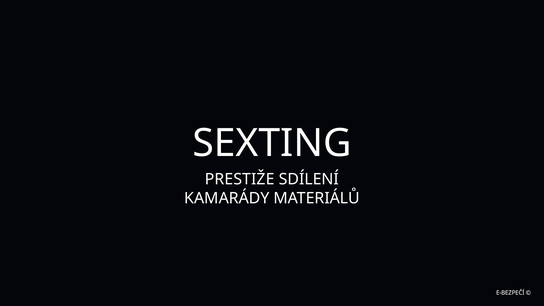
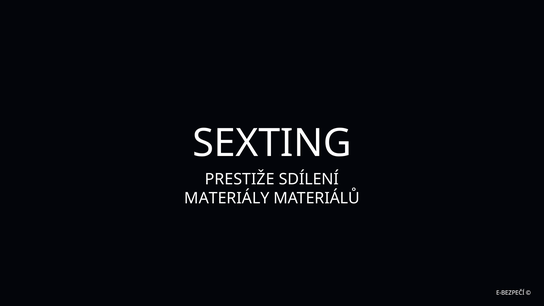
KAMARÁDY: KAMARÁDY -> MATERIÁLY
